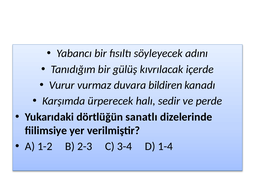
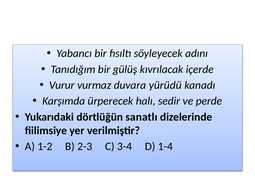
bildiren: bildiren -> yürüdü
